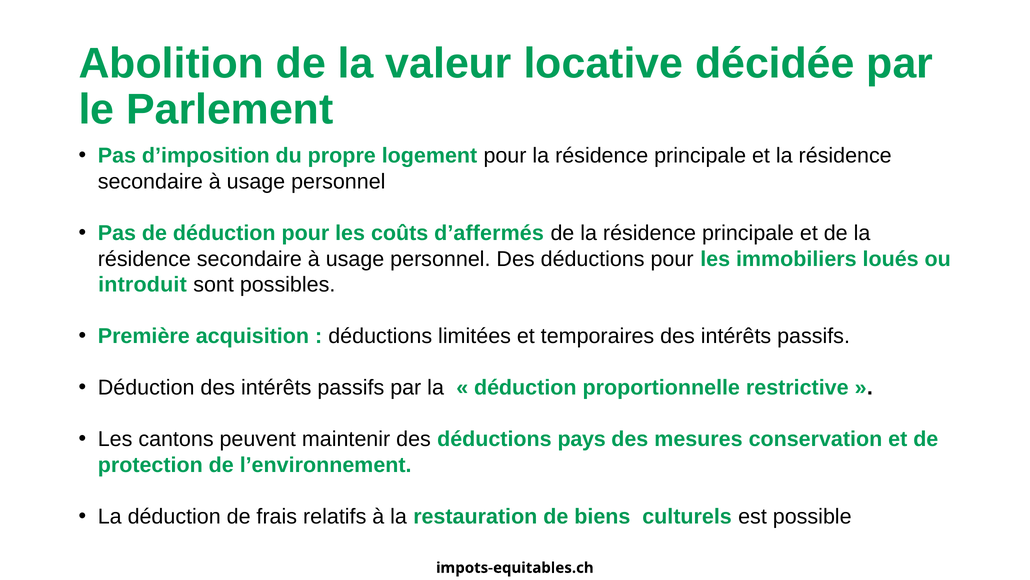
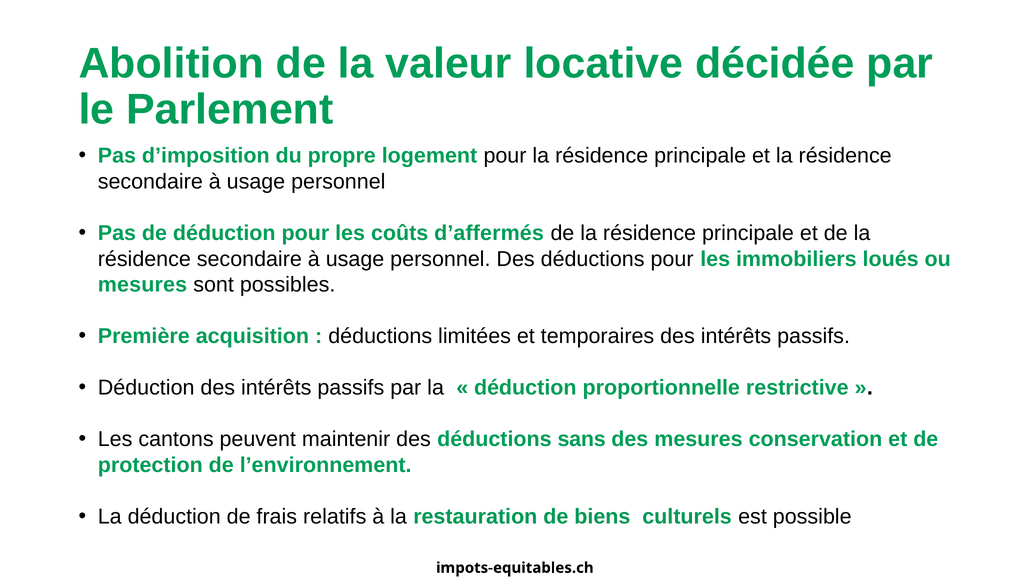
introduit at (142, 284): introduit -> mesures
pays: pays -> sans
